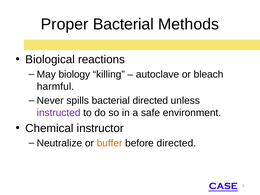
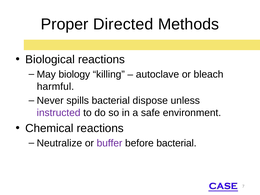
Proper Bacterial: Bacterial -> Directed
bacterial directed: directed -> dispose
Chemical instructor: instructor -> reactions
buffer colour: orange -> purple
before directed: directed -> bacterial
